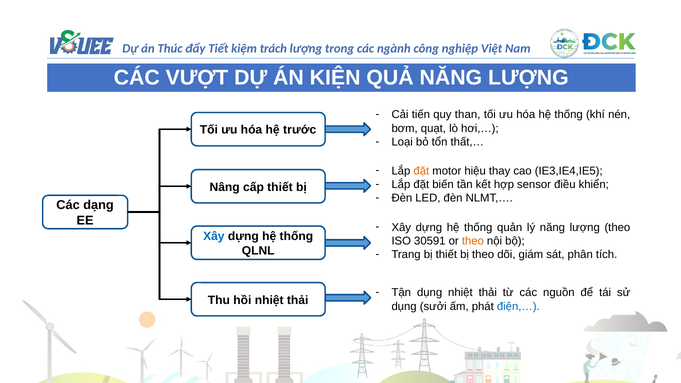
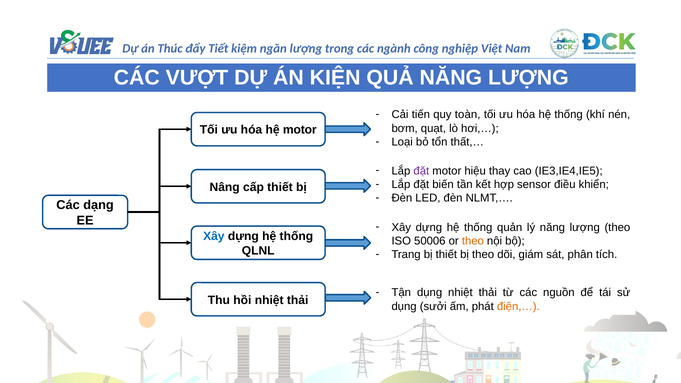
trách: trách -> ngăn
than: than -> toàn
hệ trước: trước -> motor
đặt at (421, 171) colour: orange -> purple
30591: 30591 -> 50006
điện,… colour: blue -> orange
